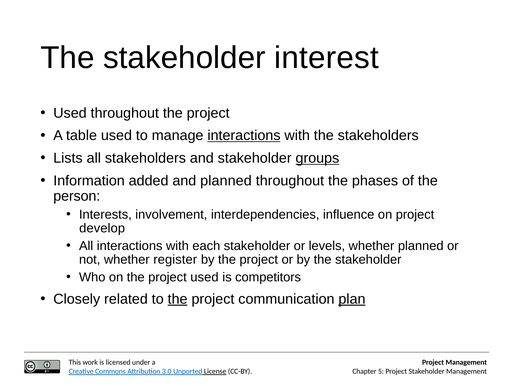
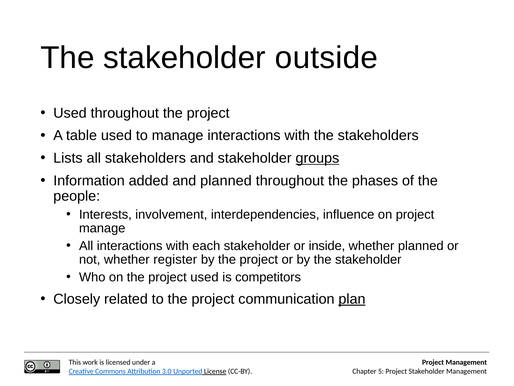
interest: interest -> outside
interactions at (244, 135) underline: present -> none
person: person -> people
develop at (102, 228): develop -> manage
levels: levels -> inside
the at (178, 299) underline: present -> none
